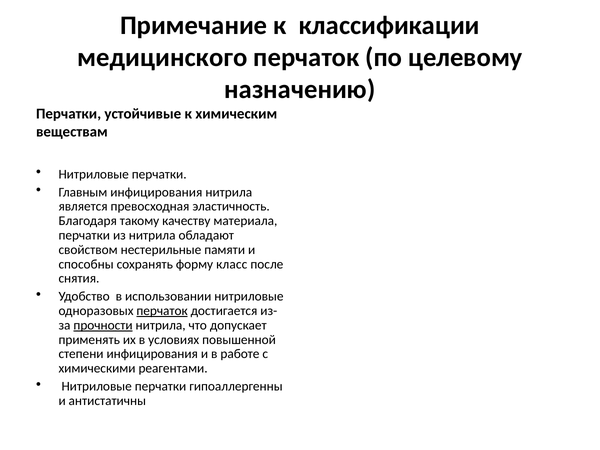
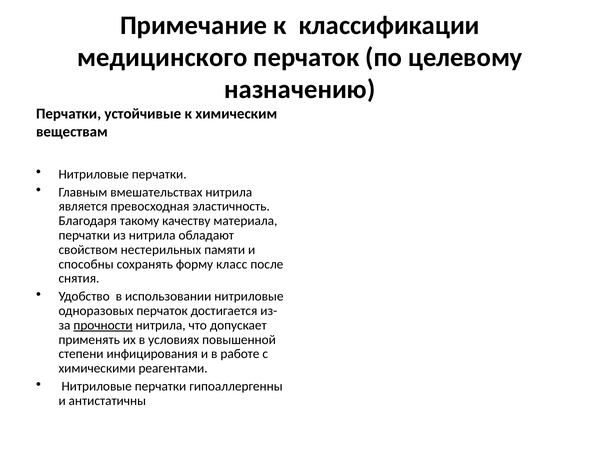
Главным инфицирования: инфицирования -> вмешательствах
нестерильные: нестерильные -> нестерильных
перчаток at (162, 311) underline: present -> none
